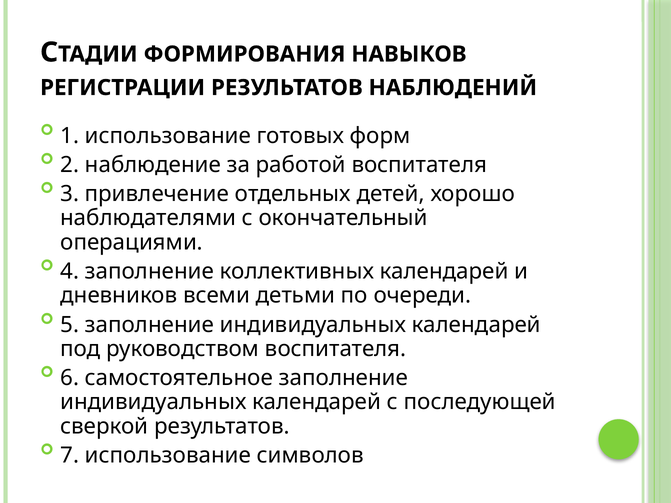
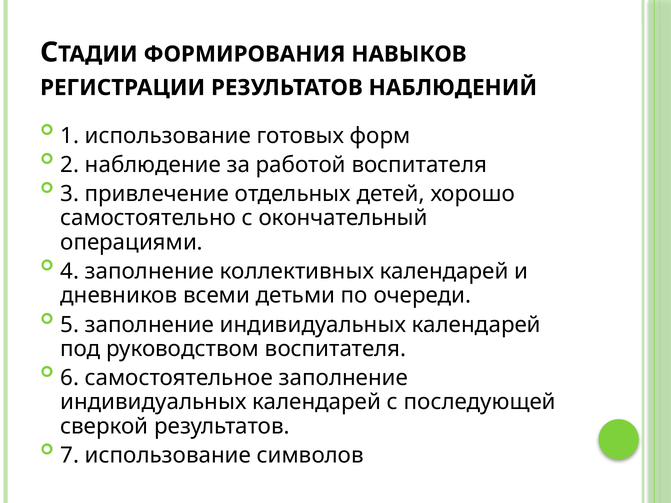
наблюдателями: наблюдателями -> самостоятельно
